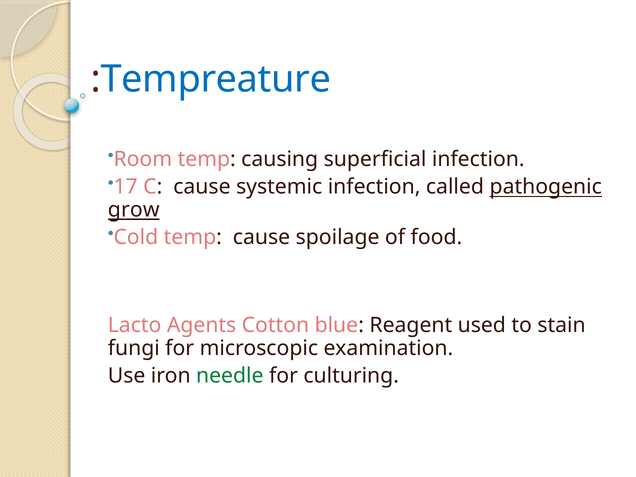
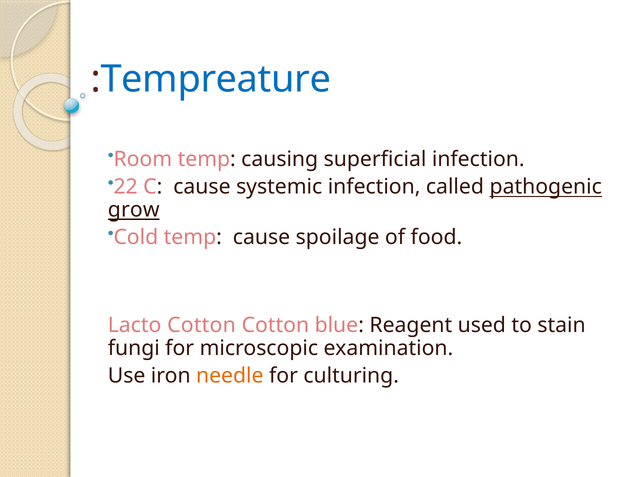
17: 17 -> 22
Lacto Agents: Agents -> Cotton
needle colour: green -> orange
